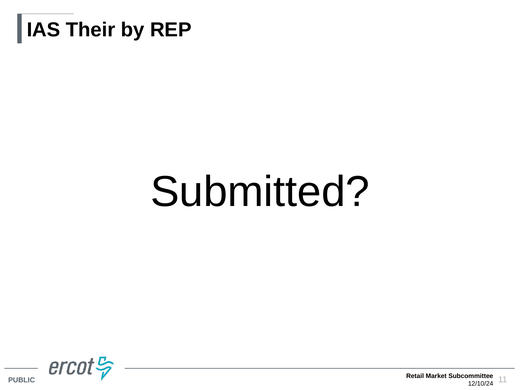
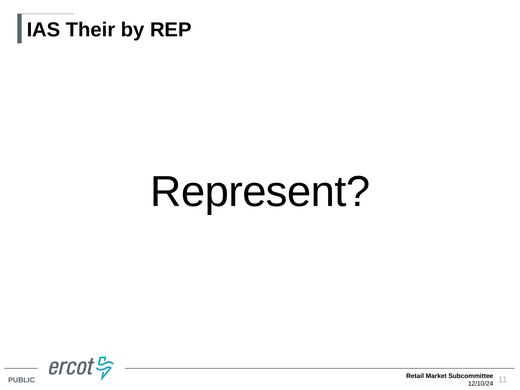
Submitted: Submitted -> Represent
